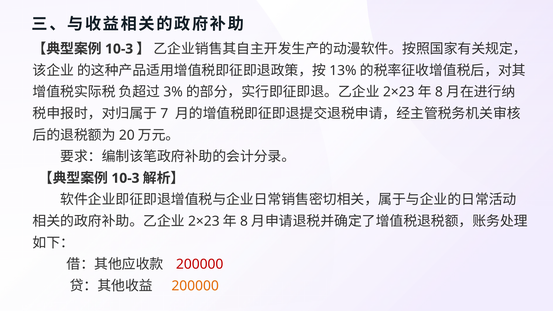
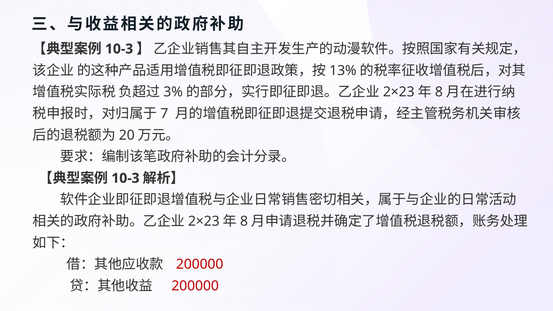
200000 at (195, 286) colour: orange -> red
